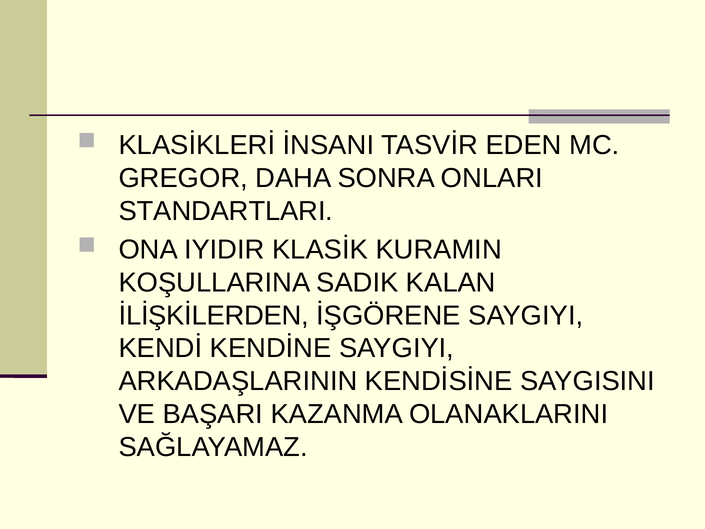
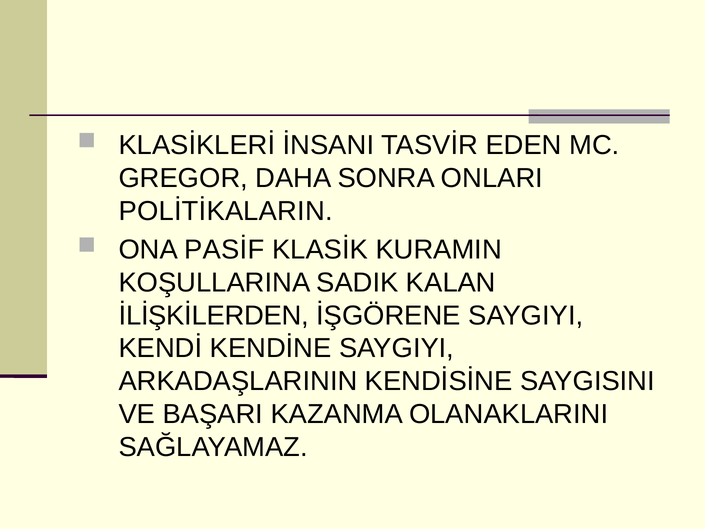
STANDARTLARI: STANDARTLARI -> POLİTİKALARIN
IYIDIR: IYIDIR -> PASİF
